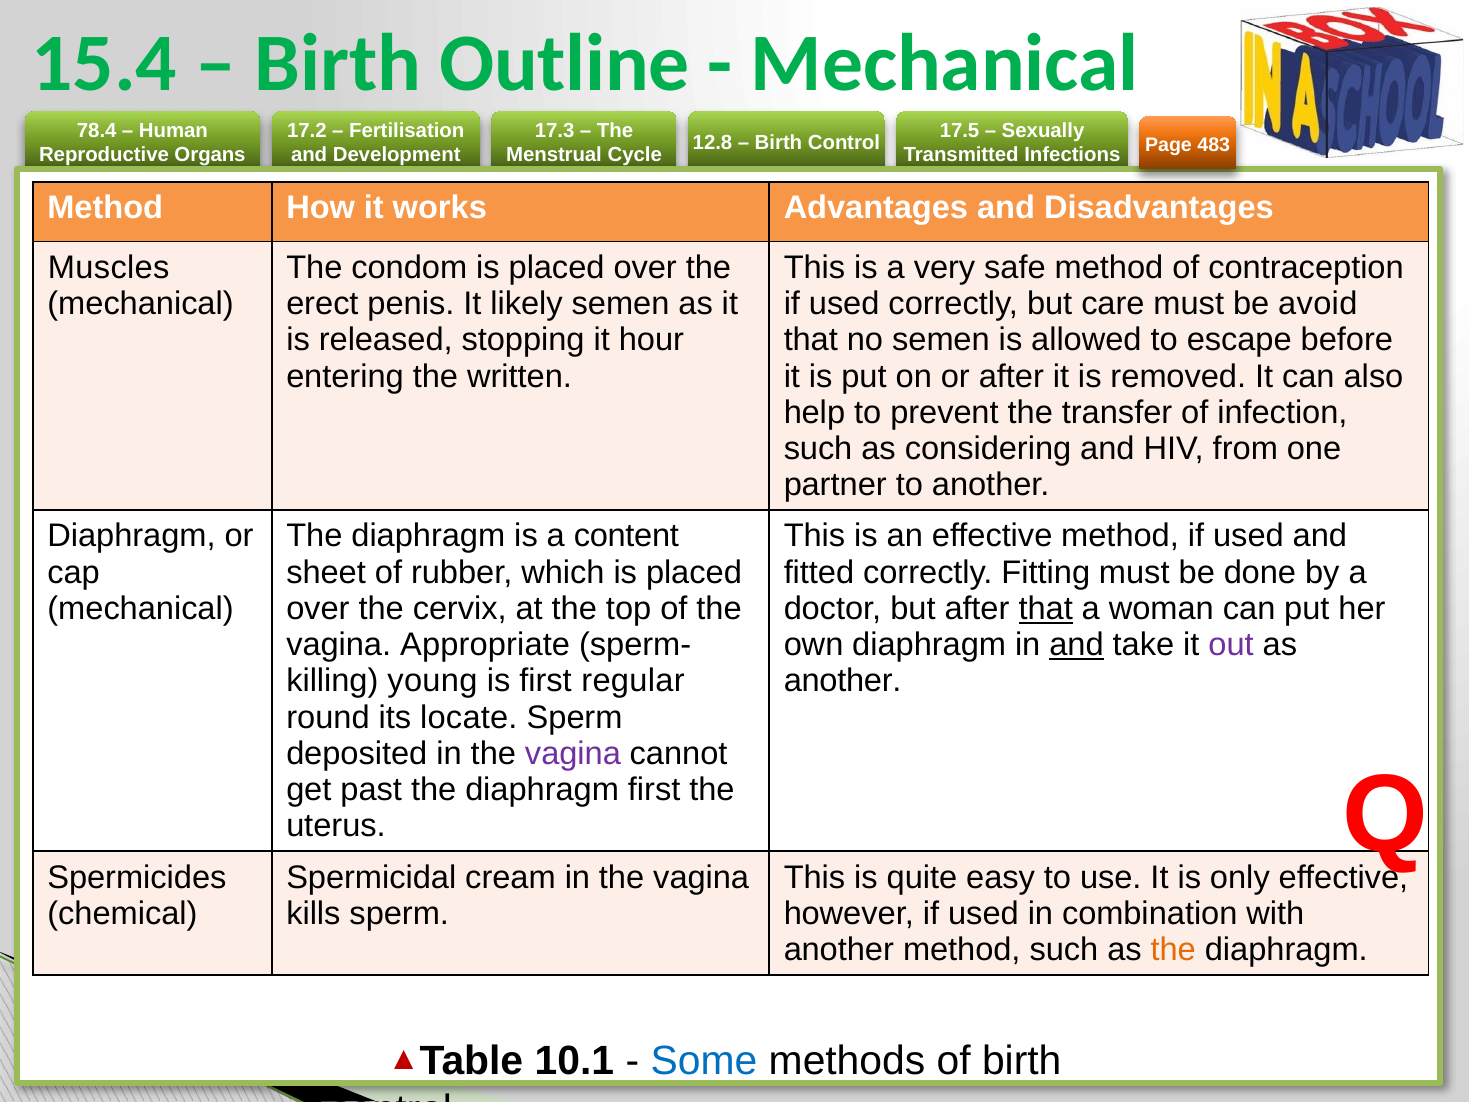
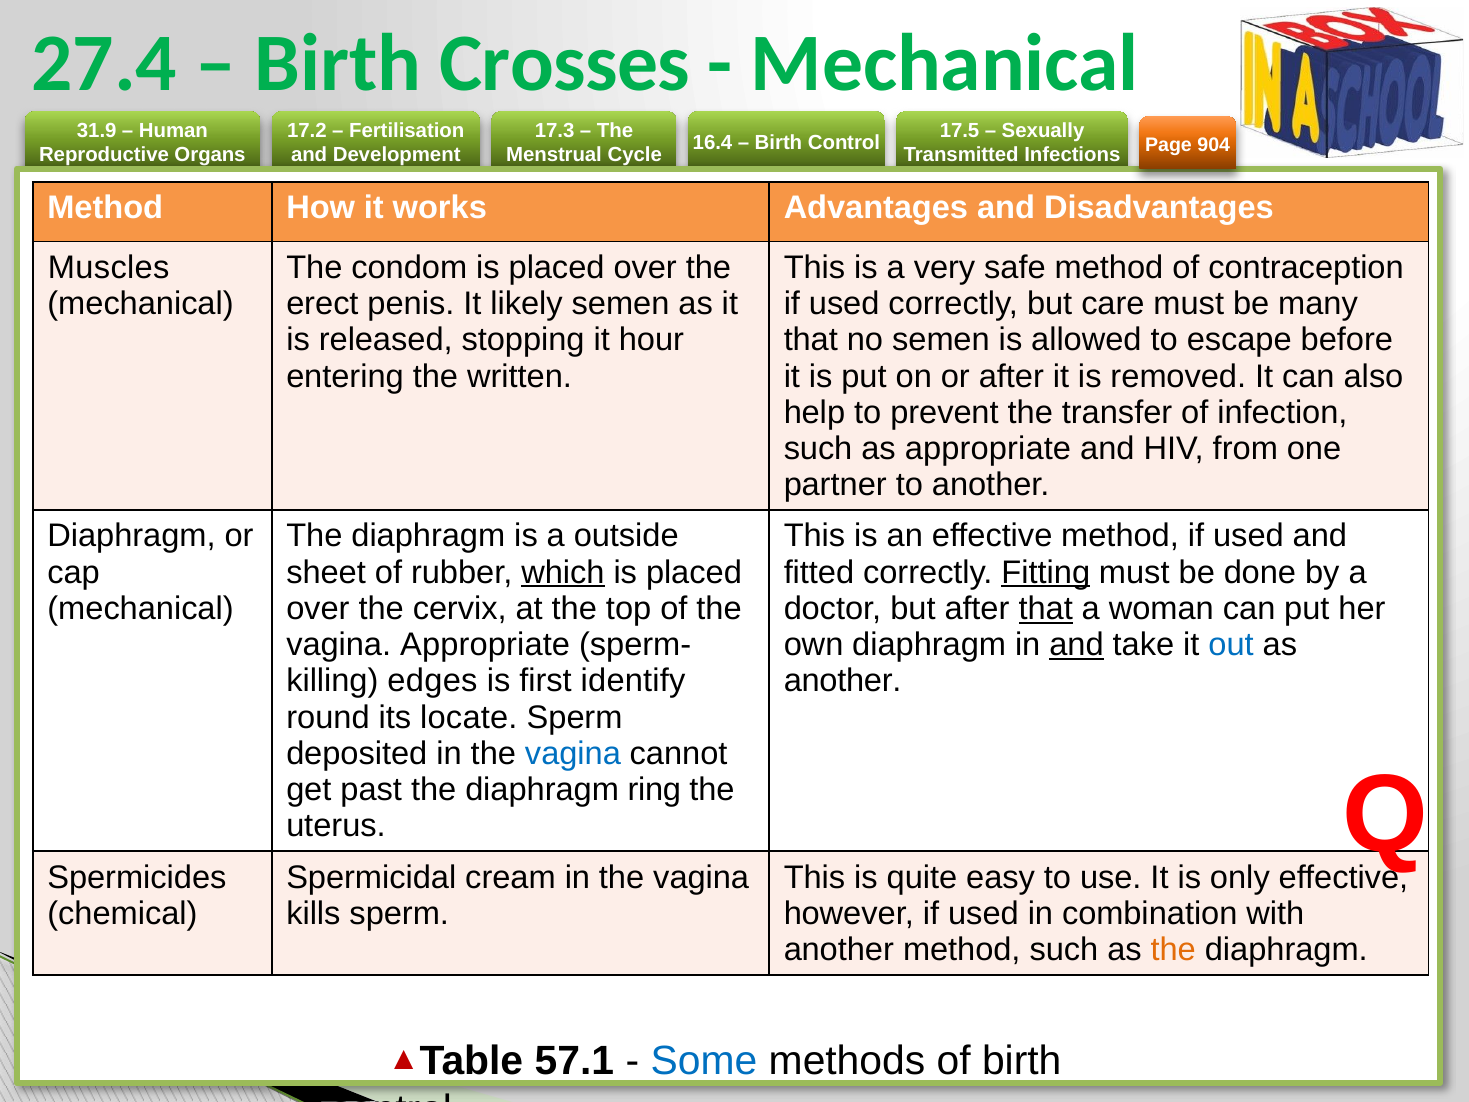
15.4: 15.4 -> 27.4
Outline: Outline -> Crosses
78.4: 78.4 -> 31.9
12.8: 12.8 -> 16.4
483: 483 -> 904
avoid: avoid -> many
as considering: considering -> appropriate
content: content -> outside
which underline: none -> present
Fitting underline: none -> present
out colour: purple -> blue
young: young -> edges
regular: regular -> identify
vagina at (573, 754) colour: purple -> blue
diaphragm first: first -> ring
10.1: 10.1 -> 57.1
